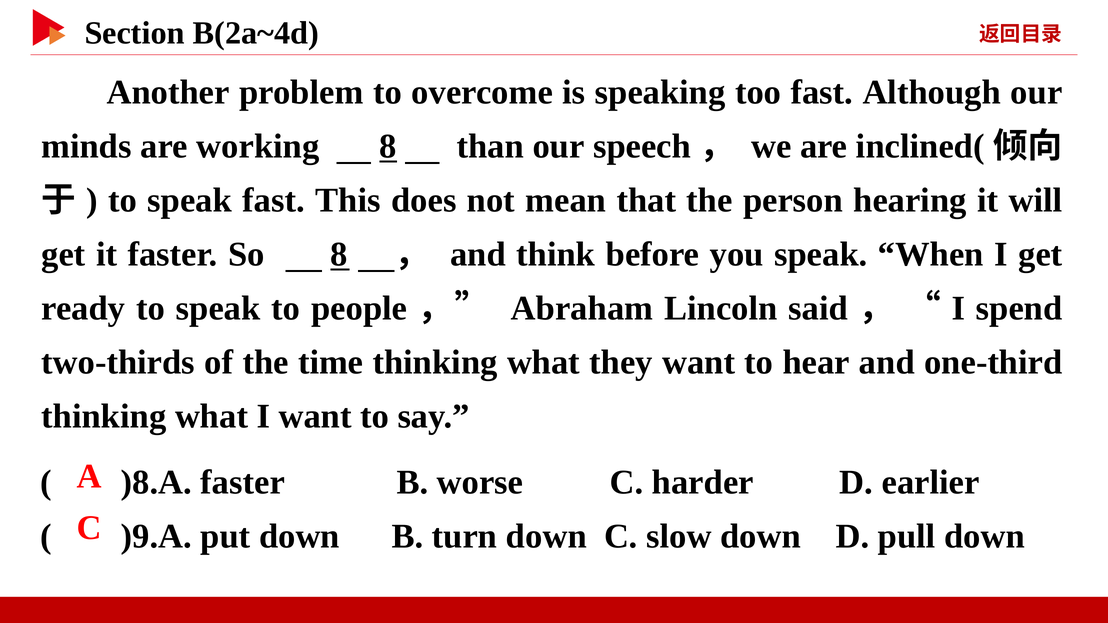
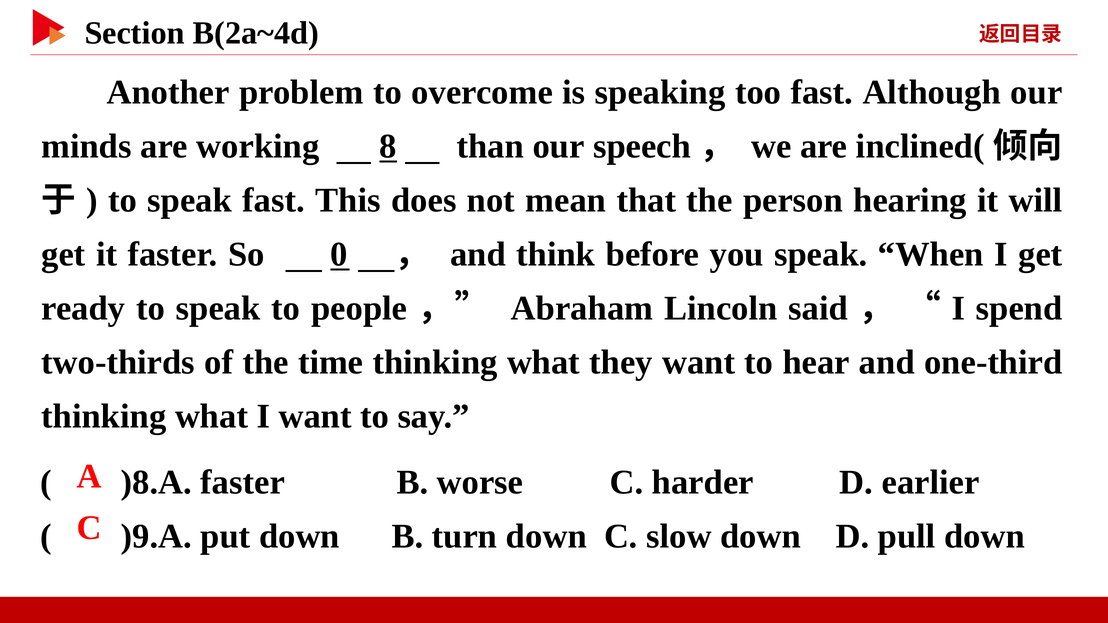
So 8: 8 -> 0
